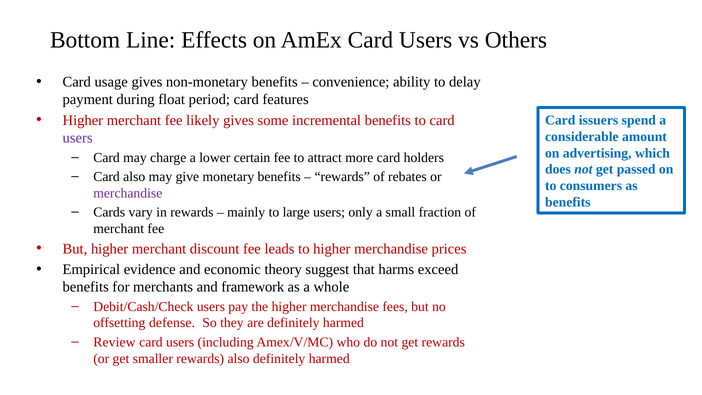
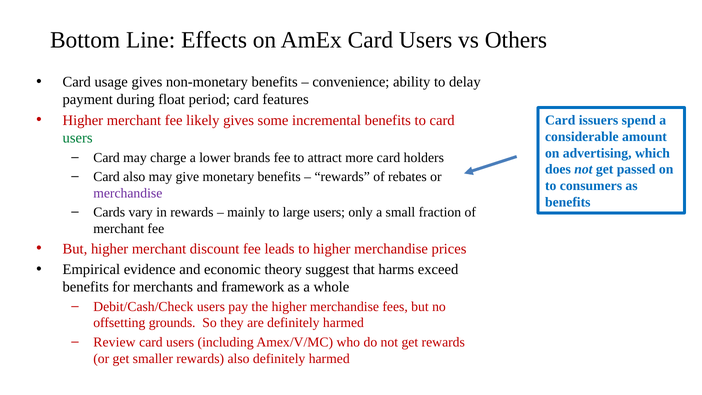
users at (78, 138) colour: purple -> green
certain: certain -> brands
defense: defense -> grounds
